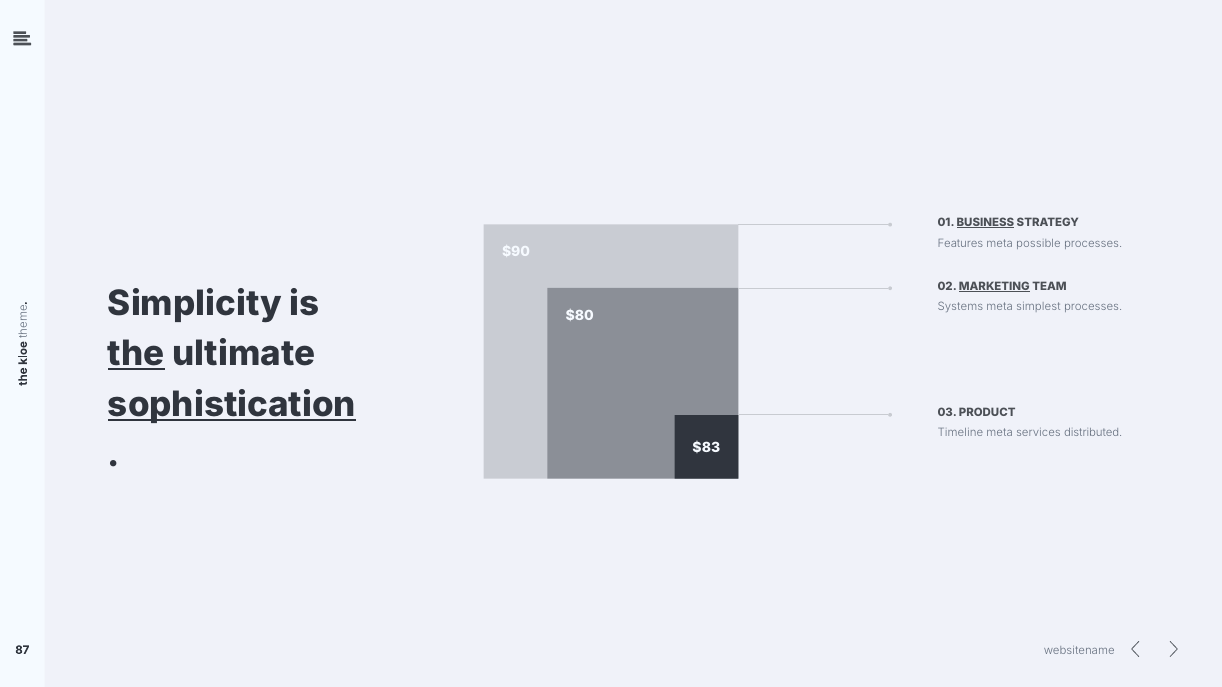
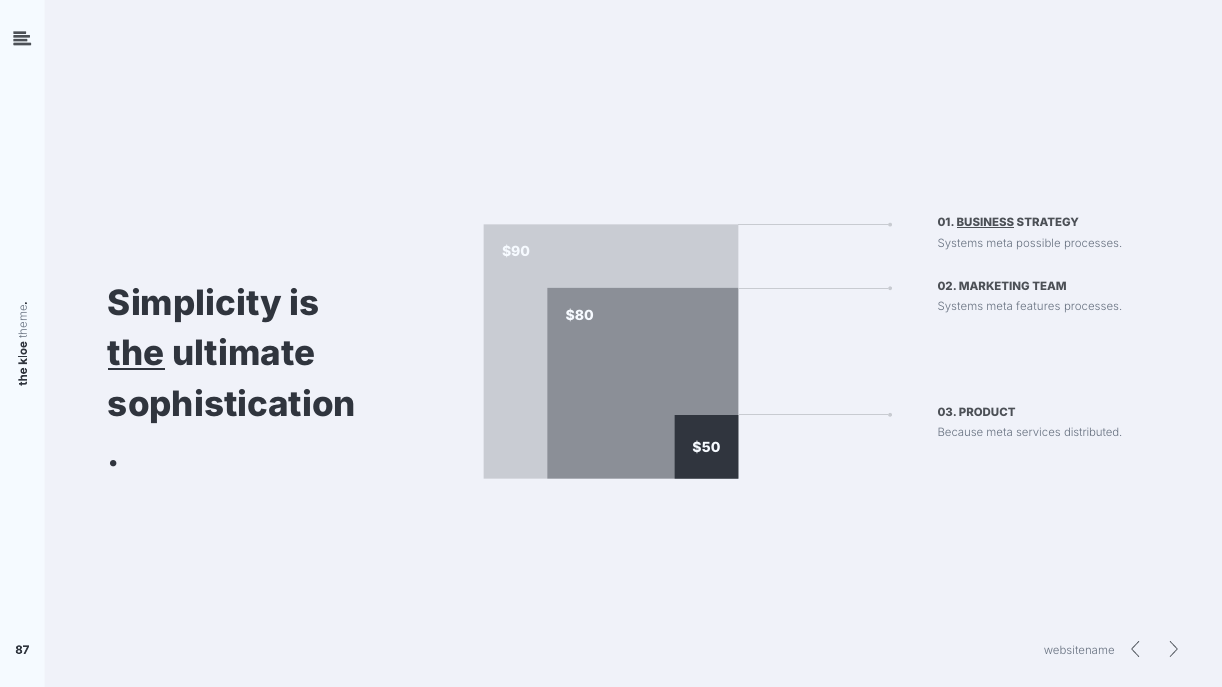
Features at (960, 244): Features -> Systems
MARKETING underline: present -> none
simplest: simplest -> features
sophistication underline: present -> none
Timeline: Timeline -> Because
$83: $83 -> $50
